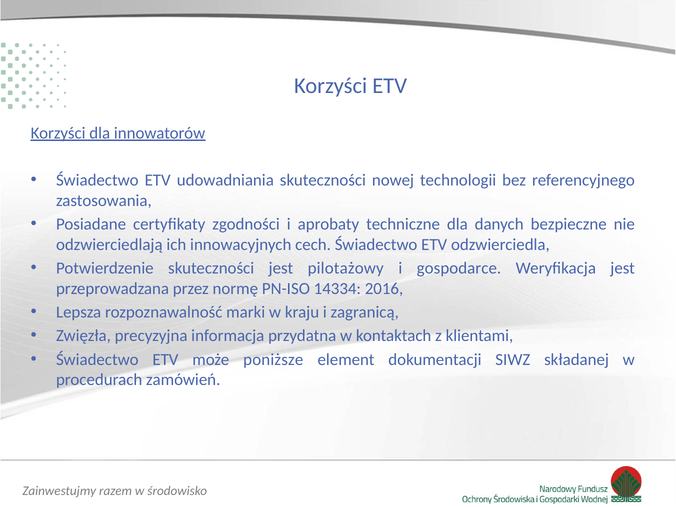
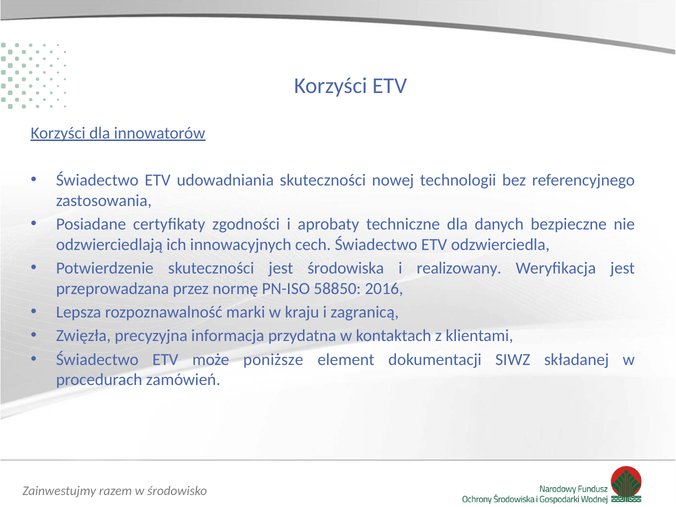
pilotażowy: pilotażowy -> środowiska
gospodarce: gospodarce -> realizowany
14334: 14334 -> 58850
